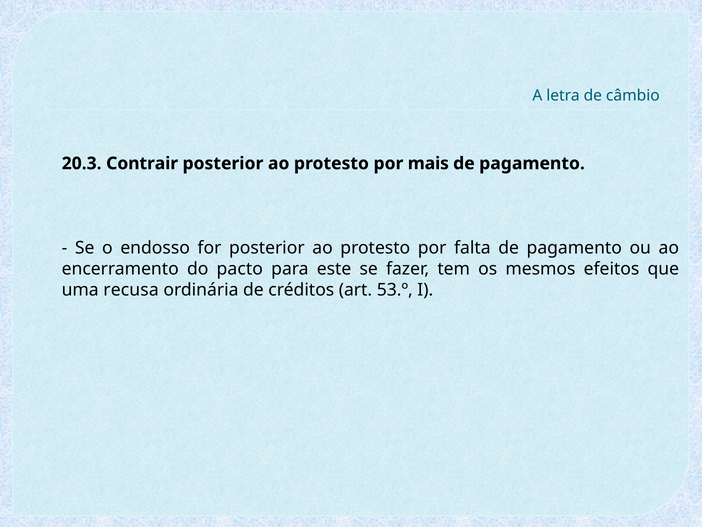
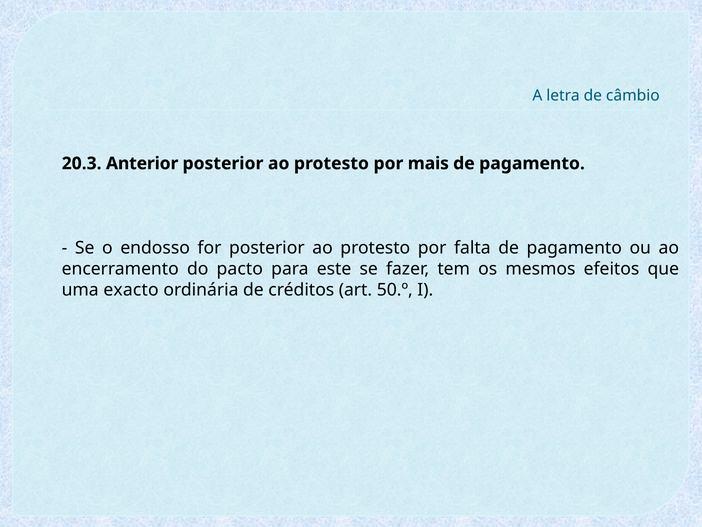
Contrair: Contrair -> Anterior
recusa: recusa -> exacto
53.º: 53.º -> 50.º
